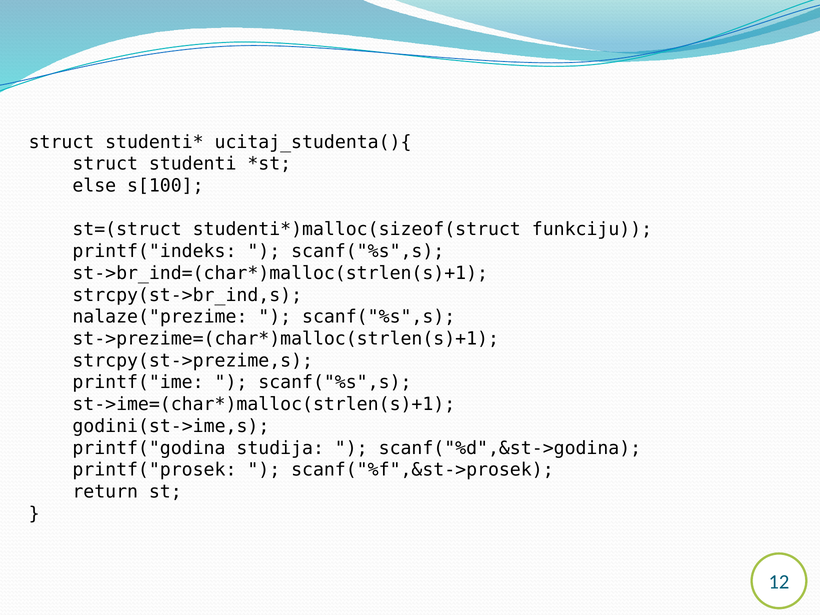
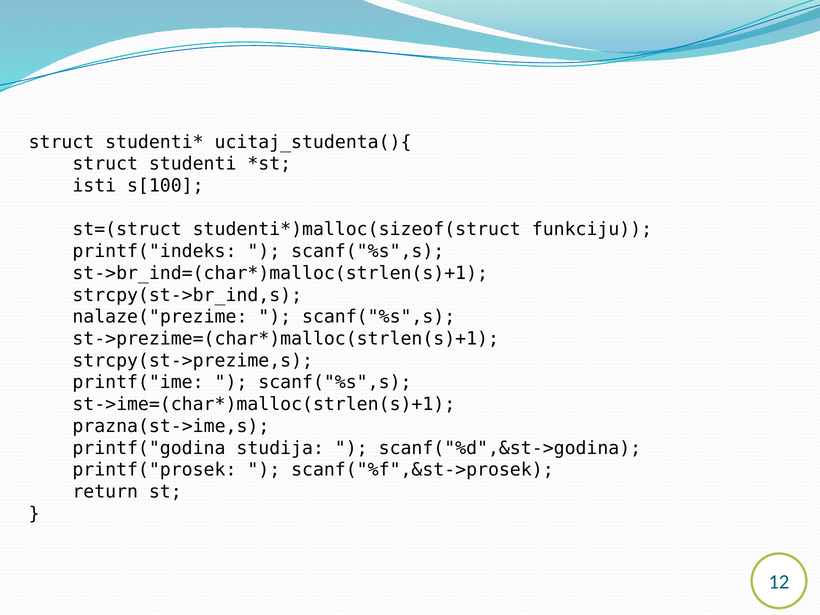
else: else -> isti
godini(st->ime,s: godini(st->ime,s -> prazna(st->ime,s
